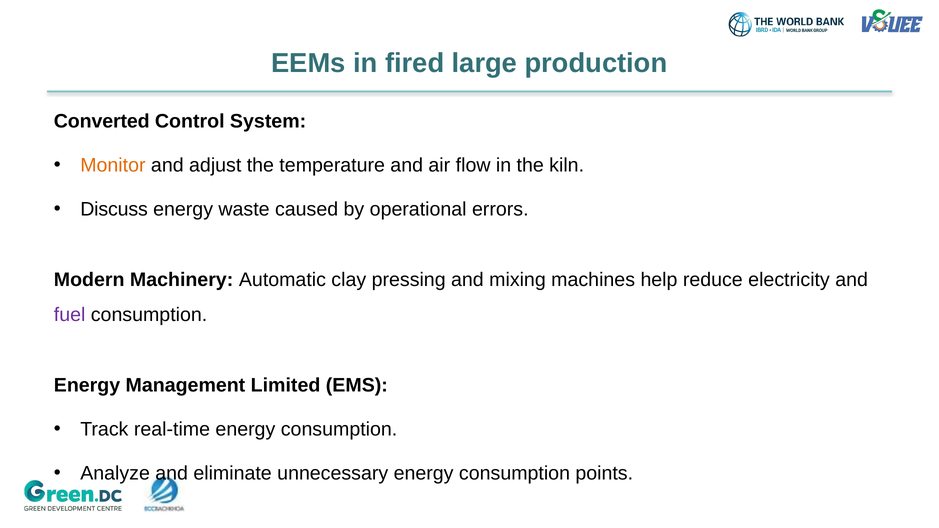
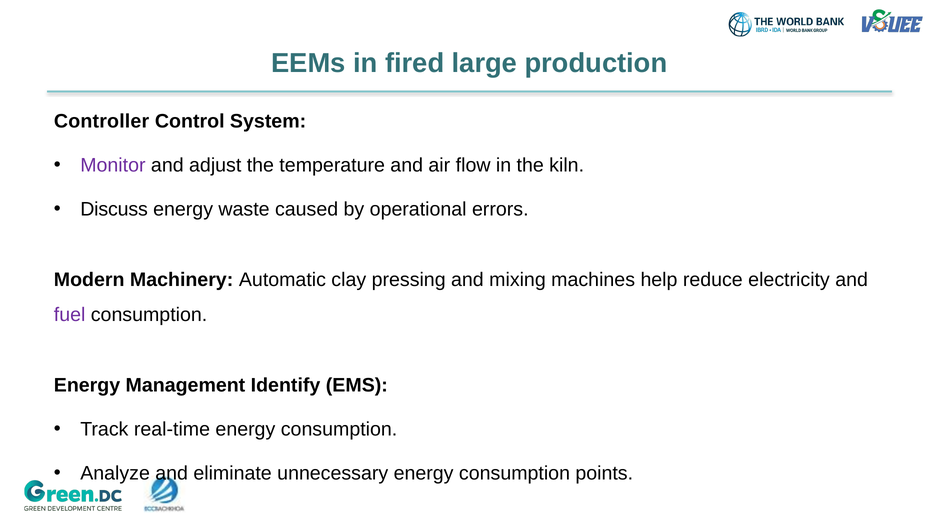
Converted: Converted -> Controller
Monitor colour: orange -> purple
Limited: Limited -> Identify
